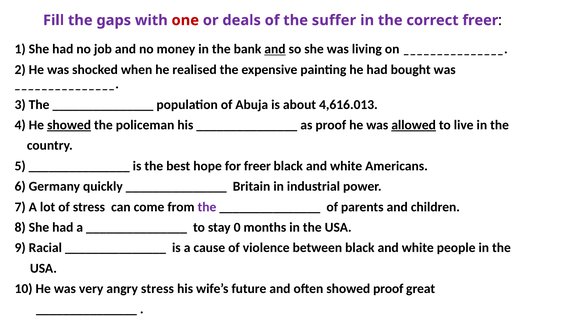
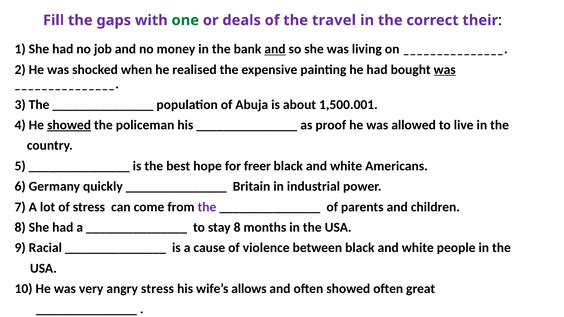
one colour: red -> green
suffer: suffer -> travel
correct freer: freer -> their
was at (445, 70) underline: none -> present
4,616.013: 4,616.013 -> 1,500.001
allowed underline: present -> none
stay 0: 0 -> 8
future: future -> allows
showed proof: proof -> often
